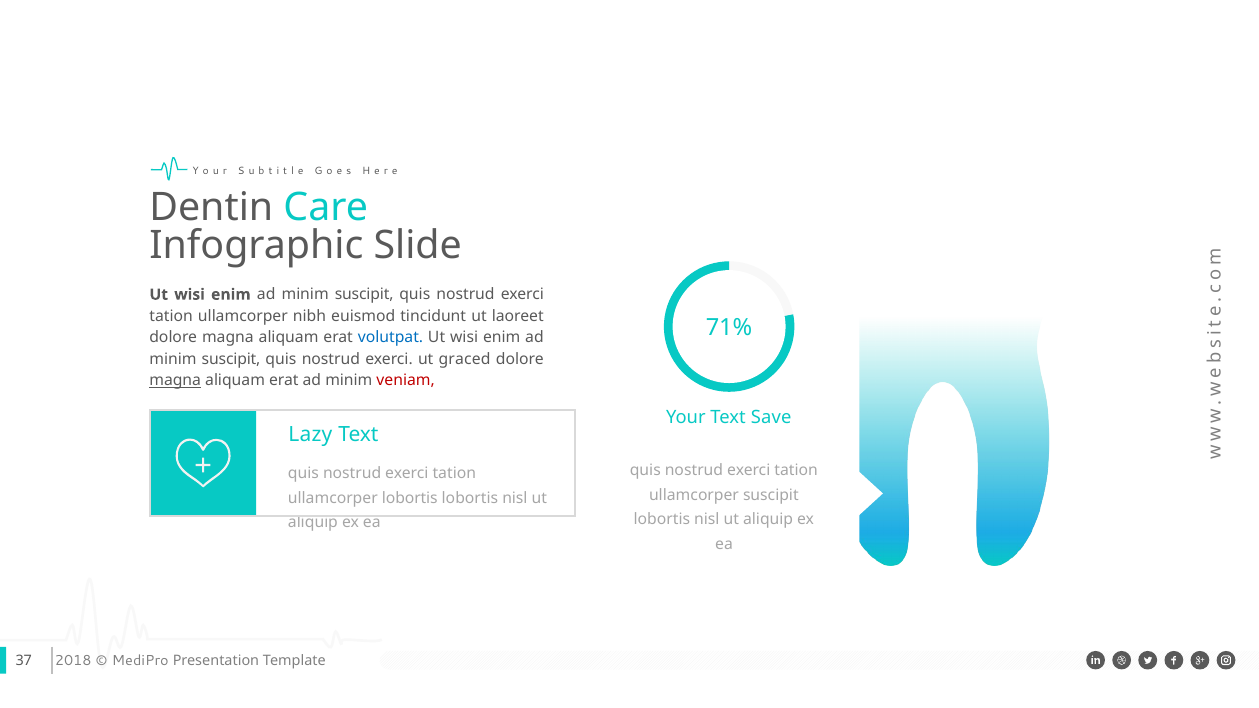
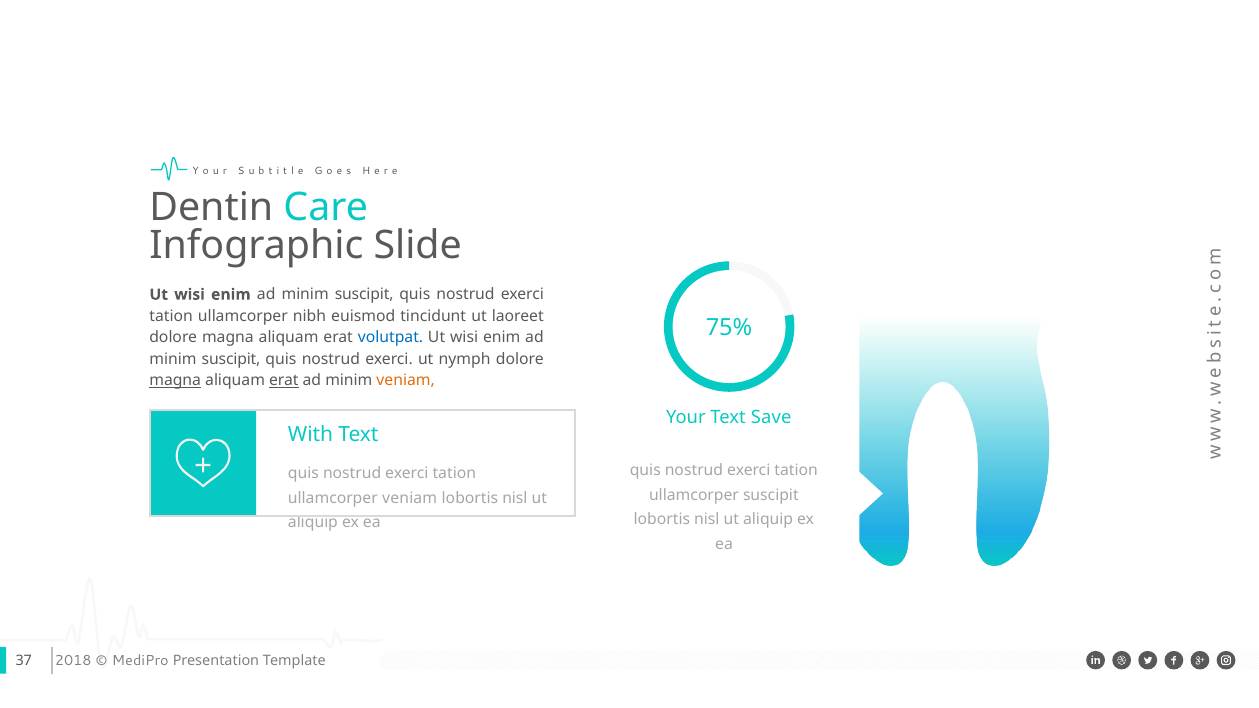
71%: 71% -> 75%
graced: graced -> nymph
erat at (284, 381) underline: none -> present
veniam at (406, 381) colour: red -> orange
Lazy: Lazy -> With
ullamcorper lobortis: lobortis -> veniam
